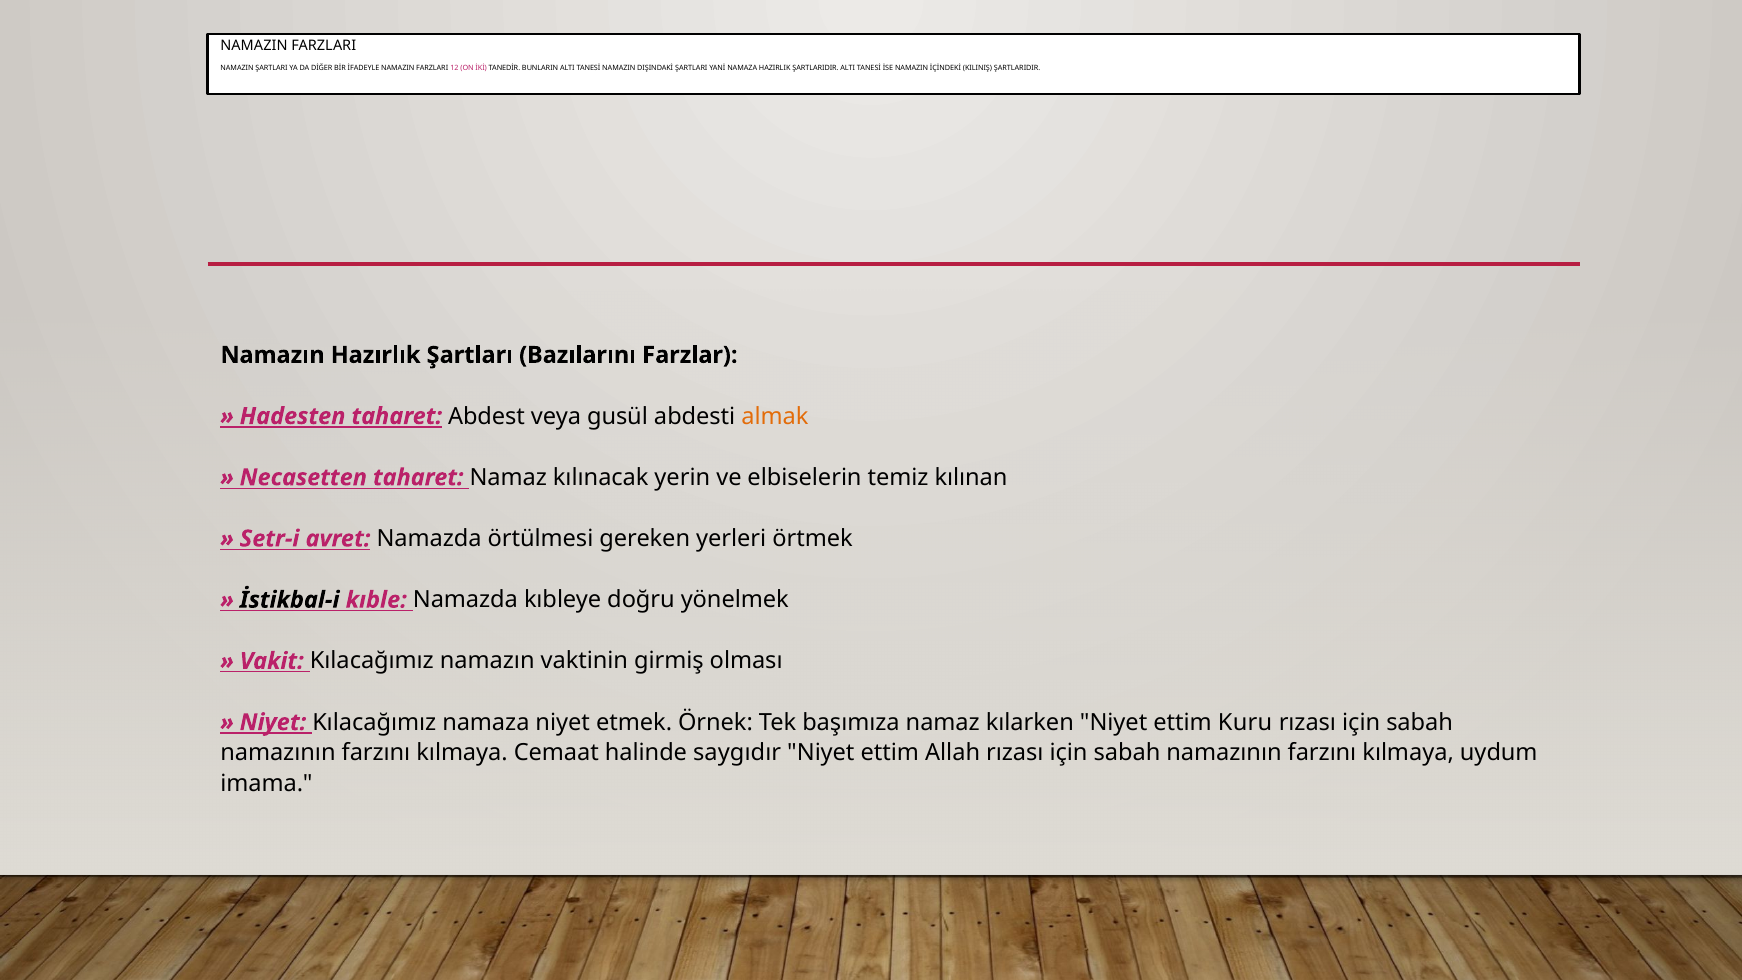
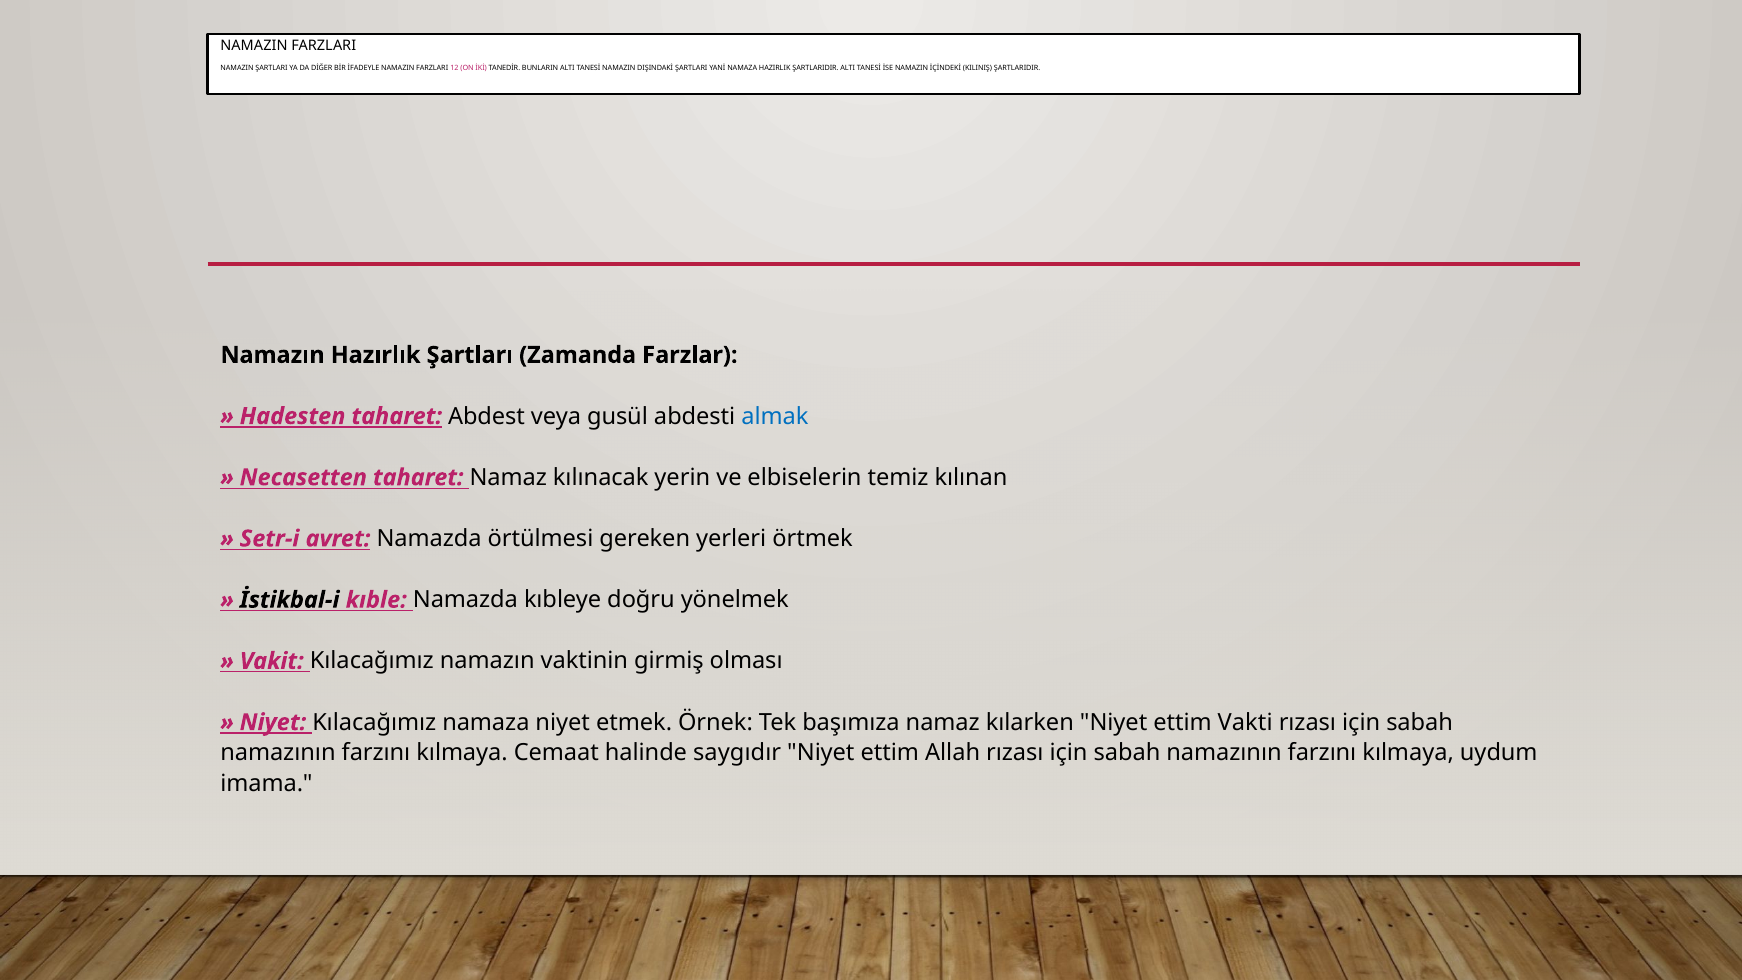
Bazılarını: Bazılarını -> Zamanda
almak colour: orange -> blue
Kuru: Kuru -> Vakti
